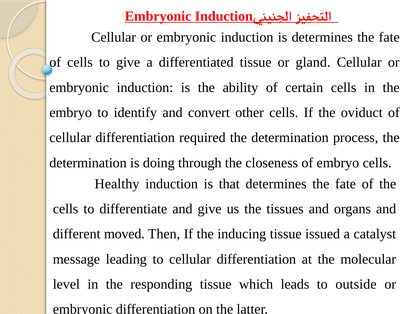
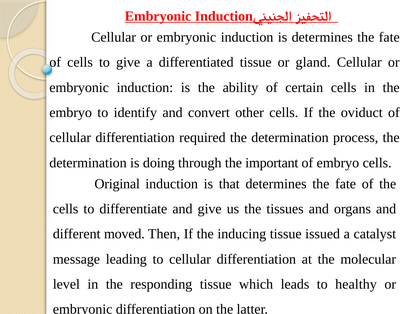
closeness: closeness -> important
Healthy: Healthy -> Original
outside: outside -> healthy
